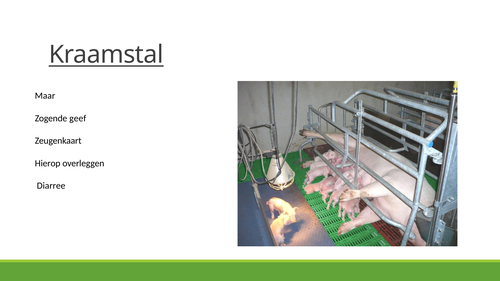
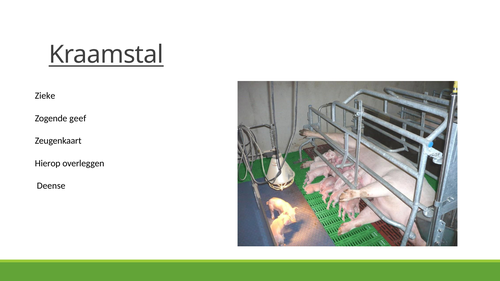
Maar: Maar -> Zieke
Diarree: Diarree -> Deense
